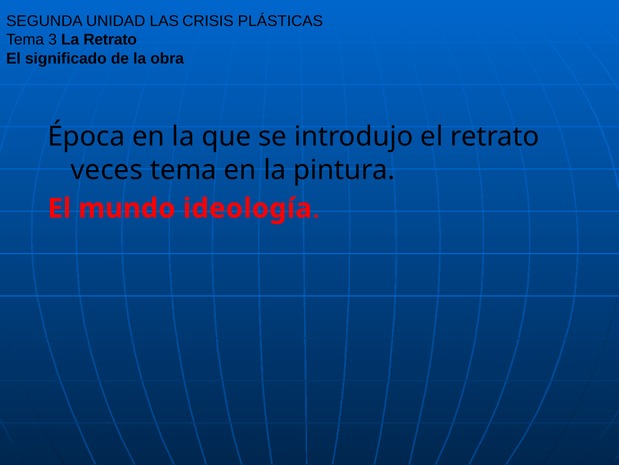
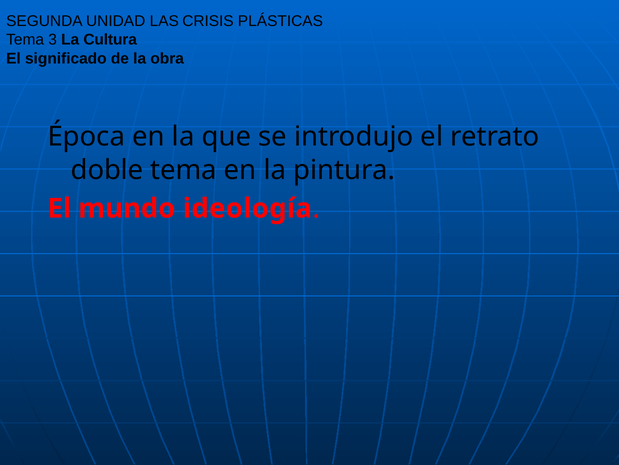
La Retrato: Retrato -> Cultura
veces: veces -> doble
